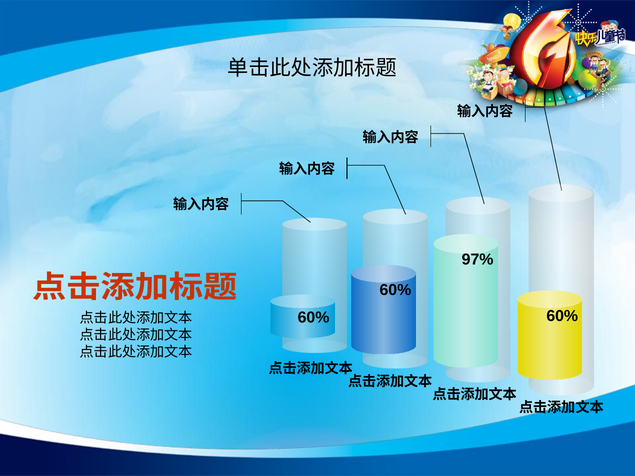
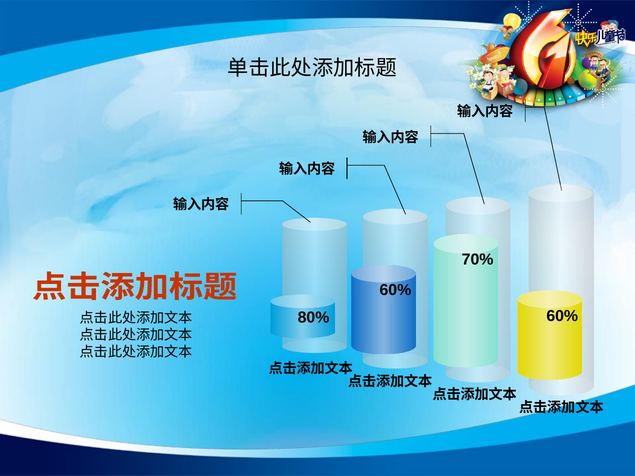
97%: 97% -> 70%
60% at (314, 318): 60% -> 80%
